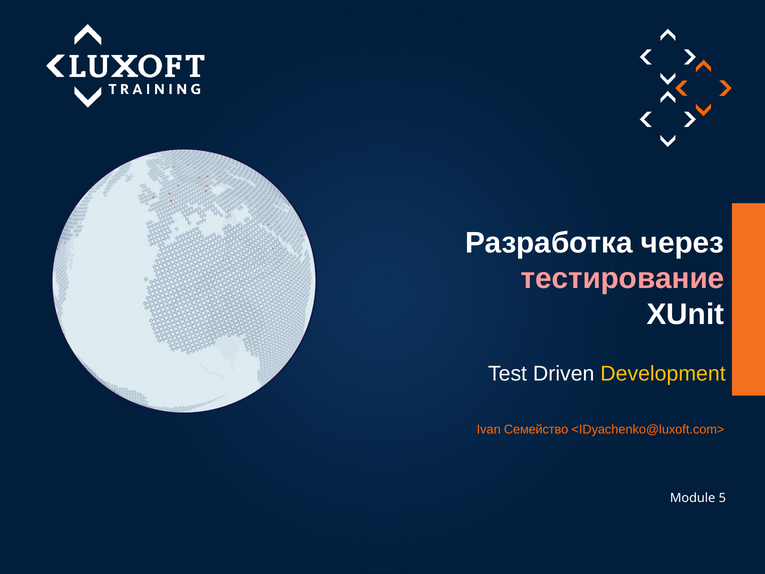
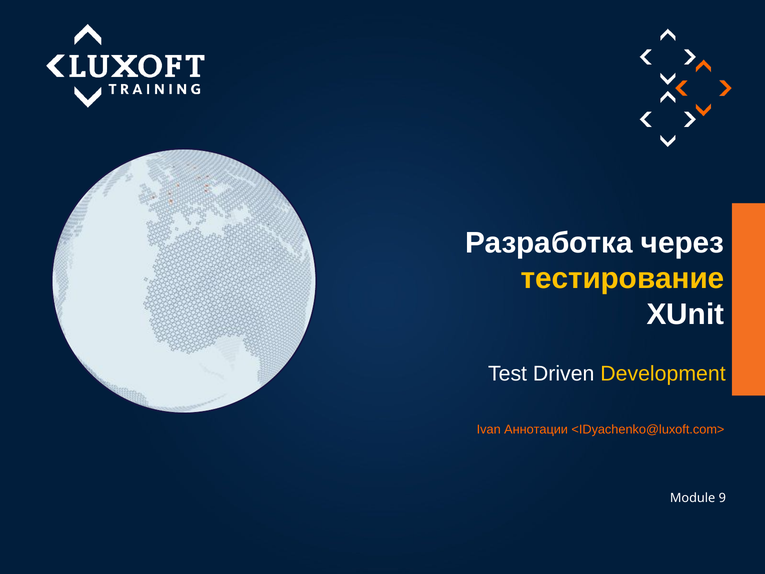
тестирование colour: pink -> yellow
Семейство: Семейство -> Аннотации
5: 5 -> 9
